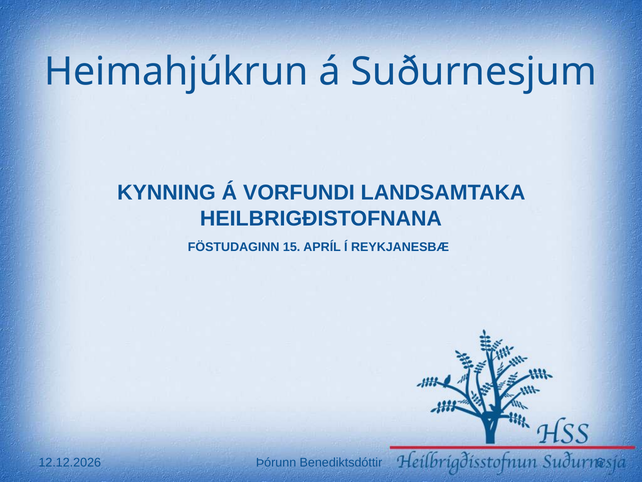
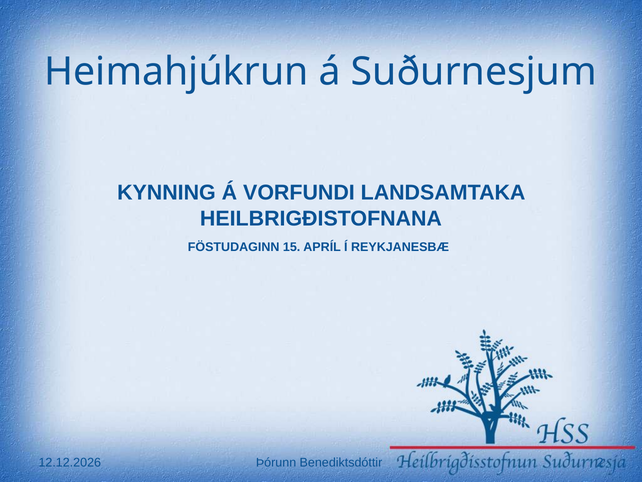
6: 6 -> 2
